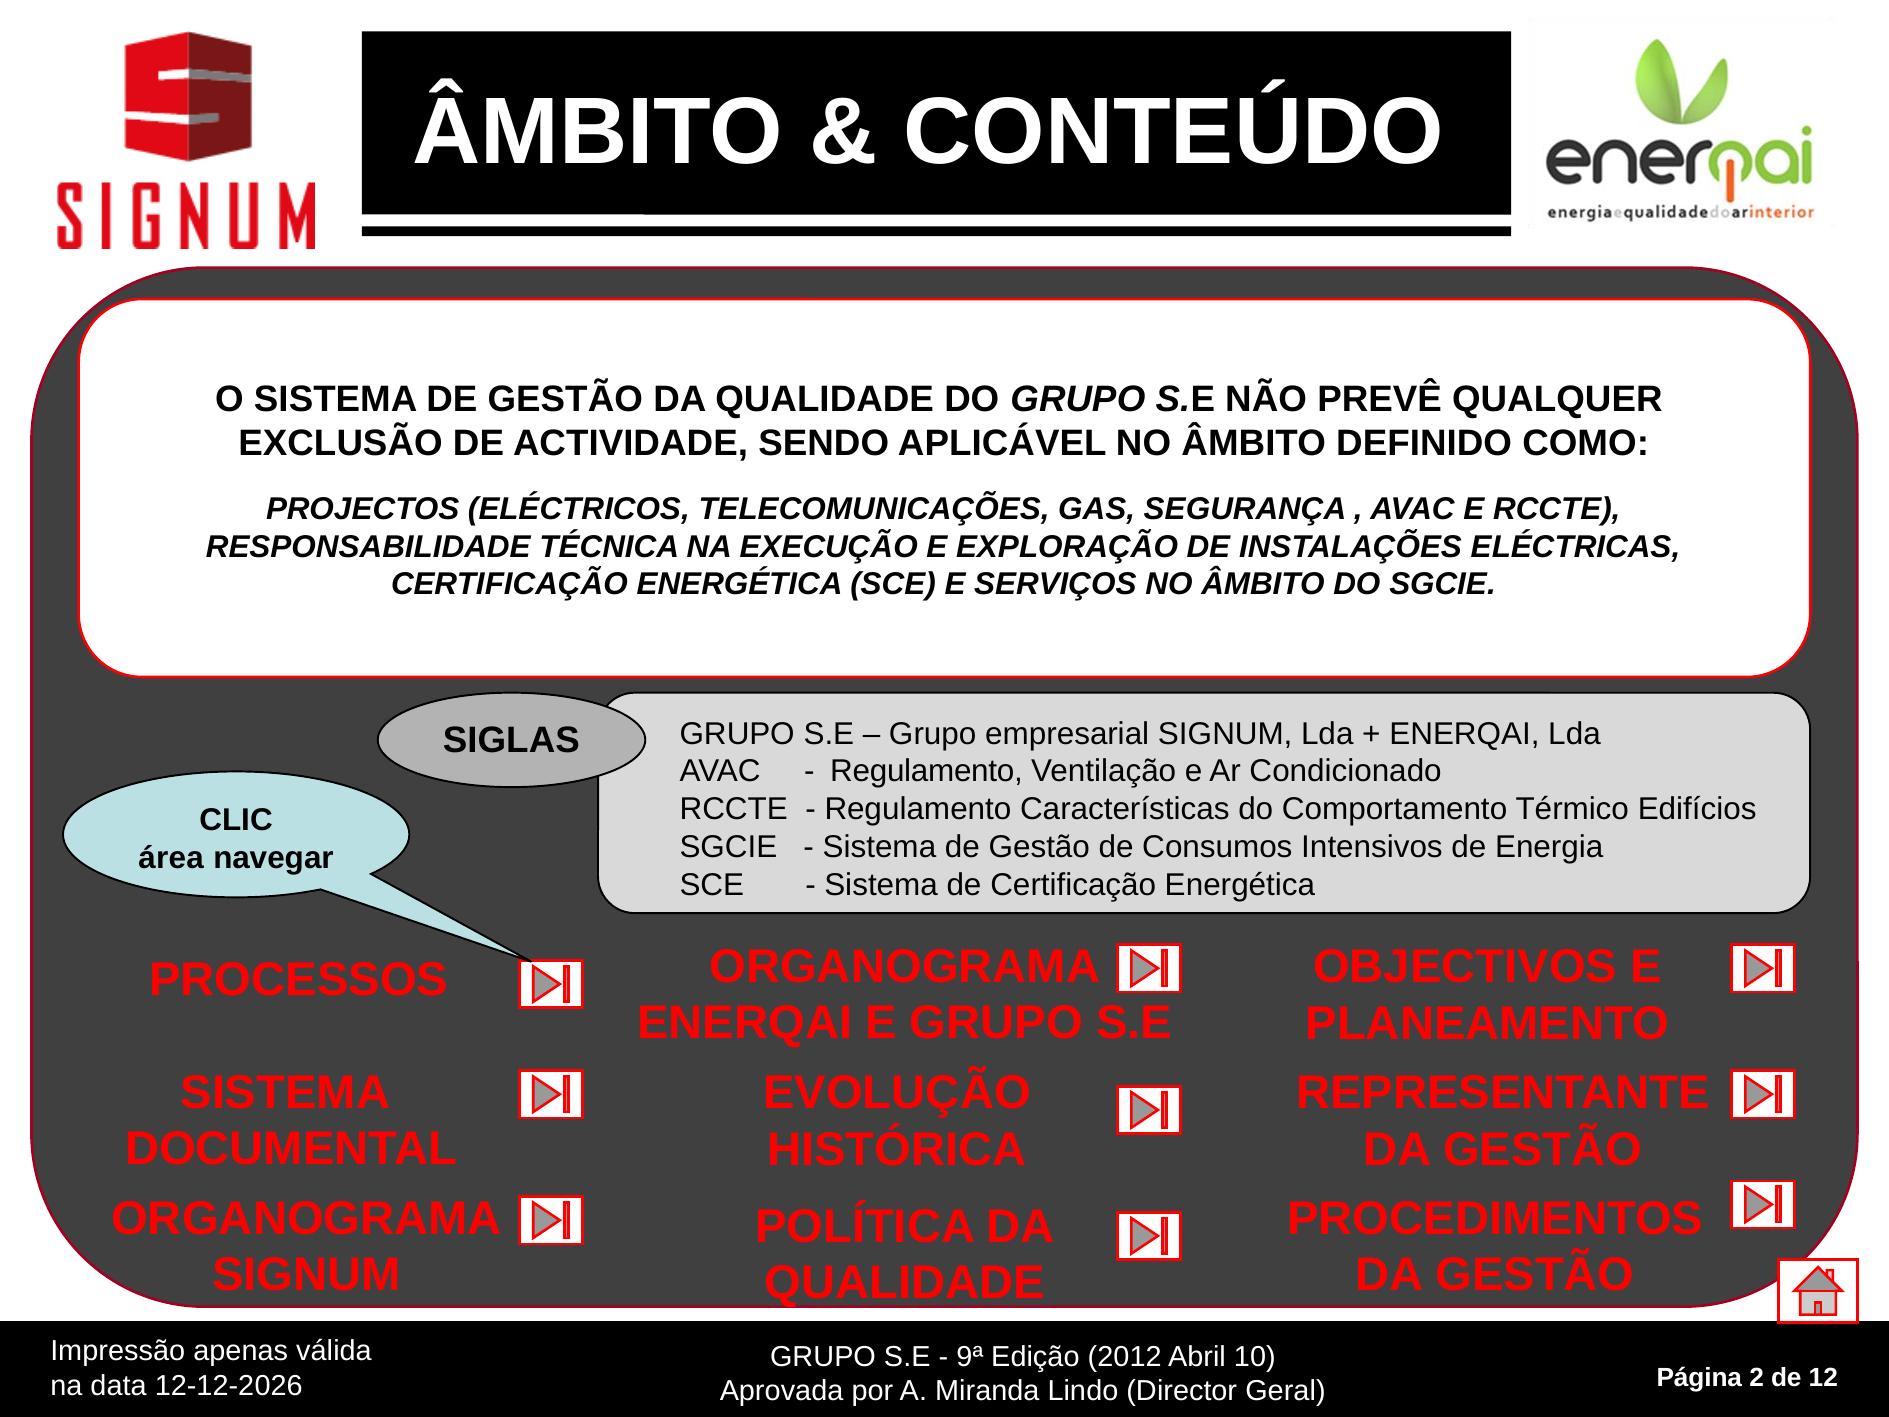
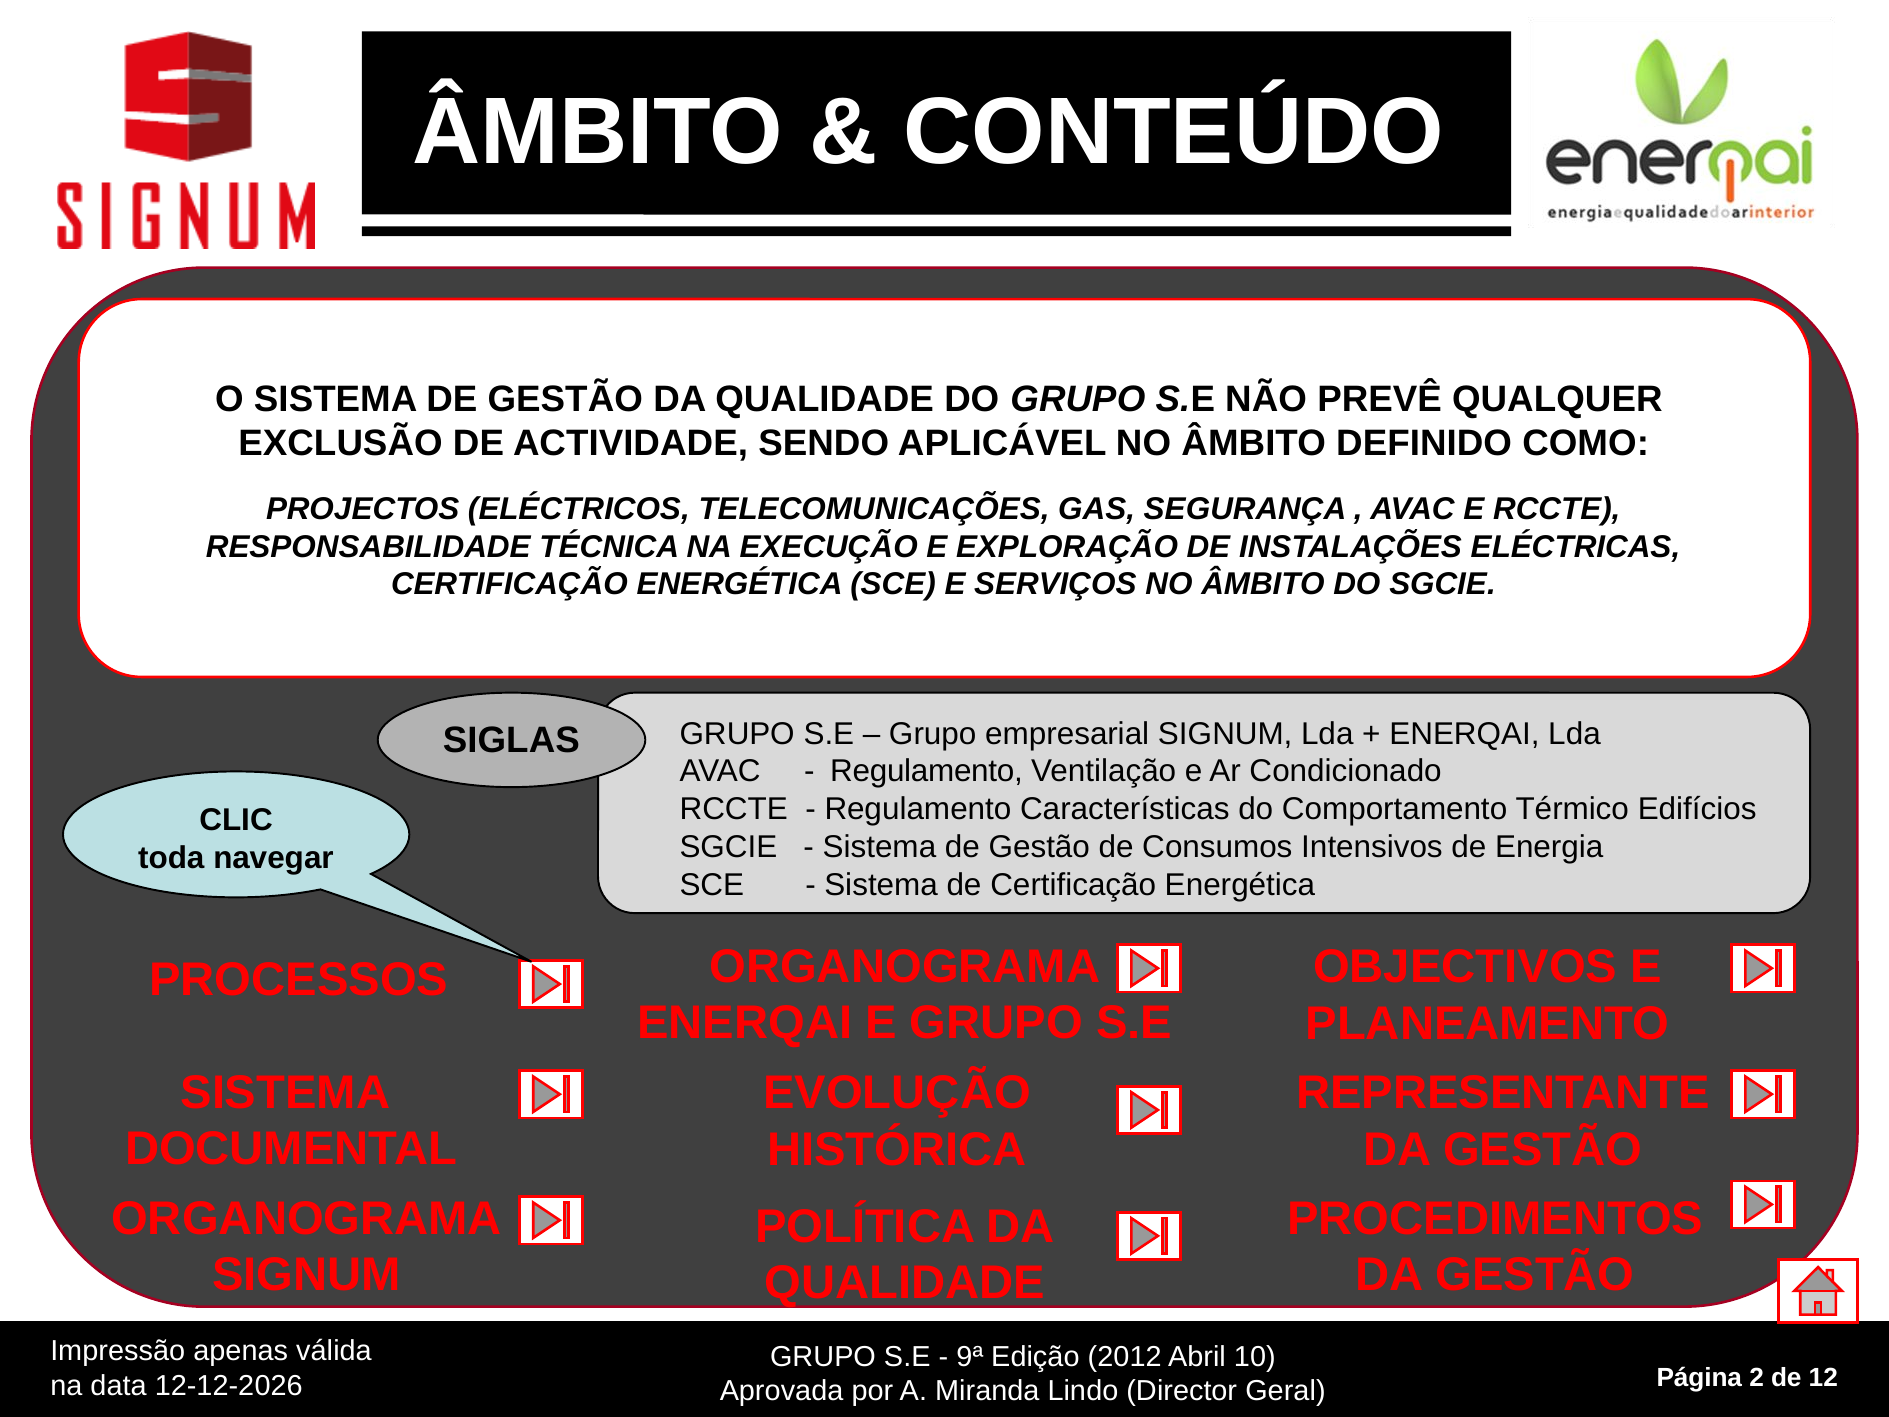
área: área -> toda
